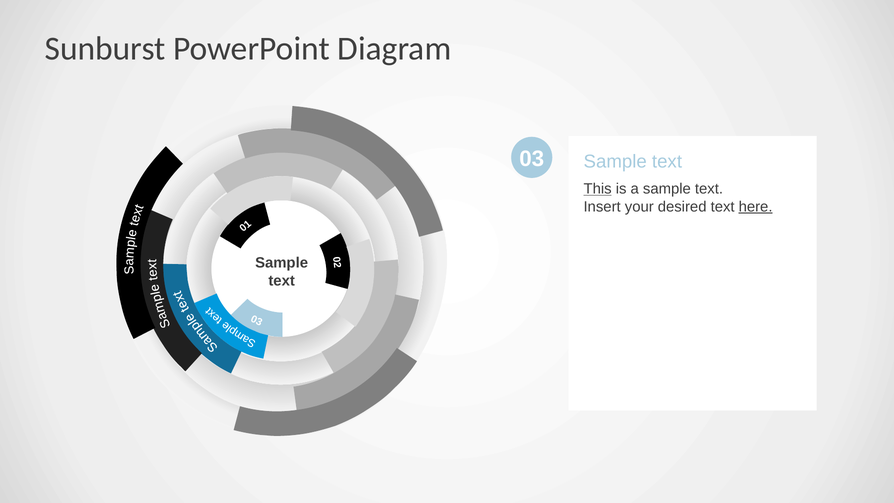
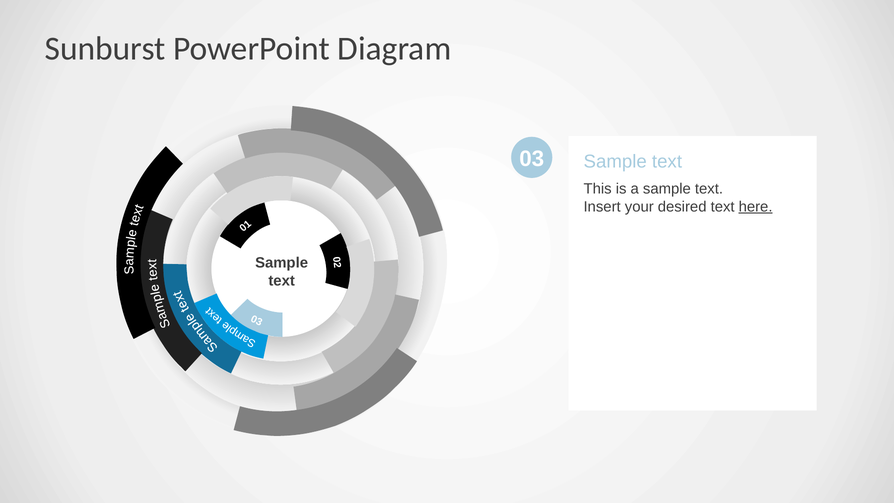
This underline: present -> none
